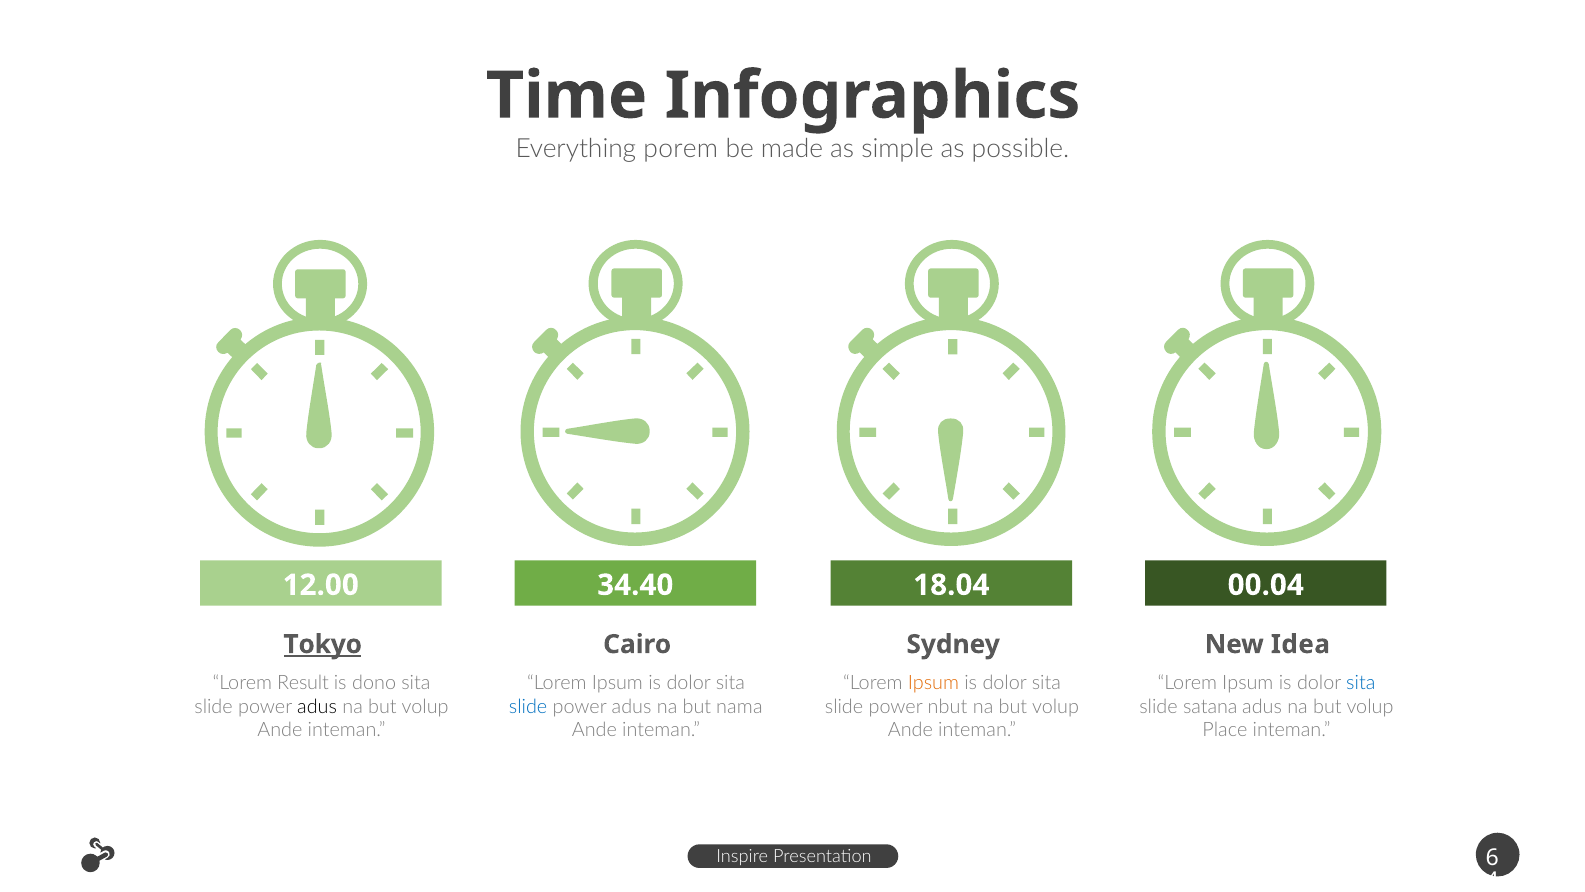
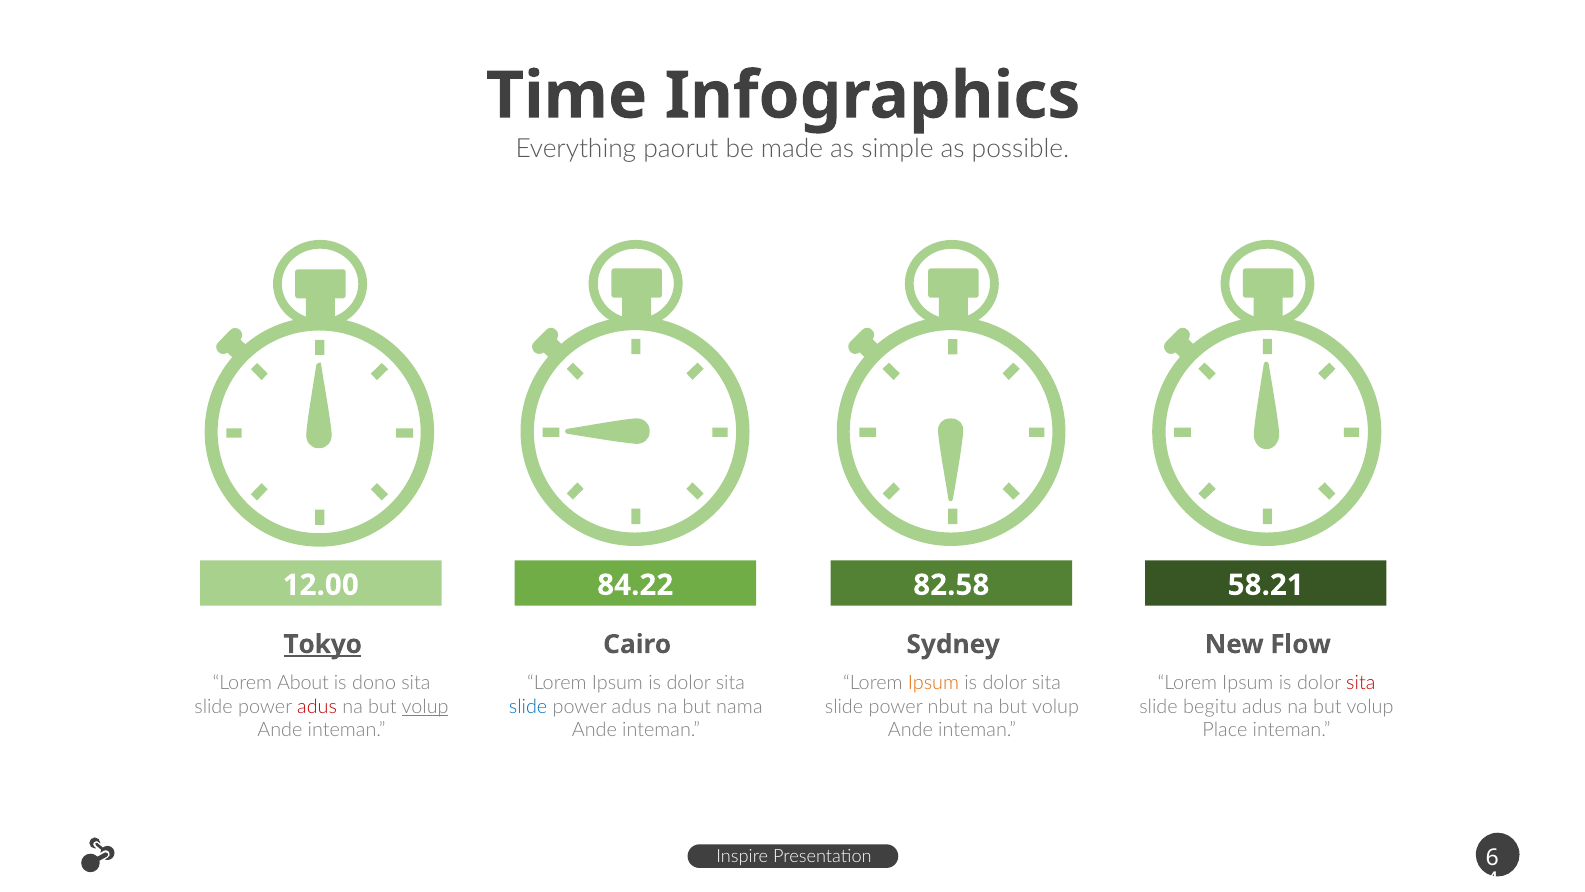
porem: porem -> paorut
34.40: 34.40 -> 84.22
18.04: 18.04 -> 82.58
00.04: 00.04 -> 58.21
Idea: Idea -> Flow
Result: Result -> About
sita at (1361, 682) colour: blue -> red
adus at (317, 706) colour: black -> red
volup at (425, 706) underline: none -> present
satana: satana -> begitu
